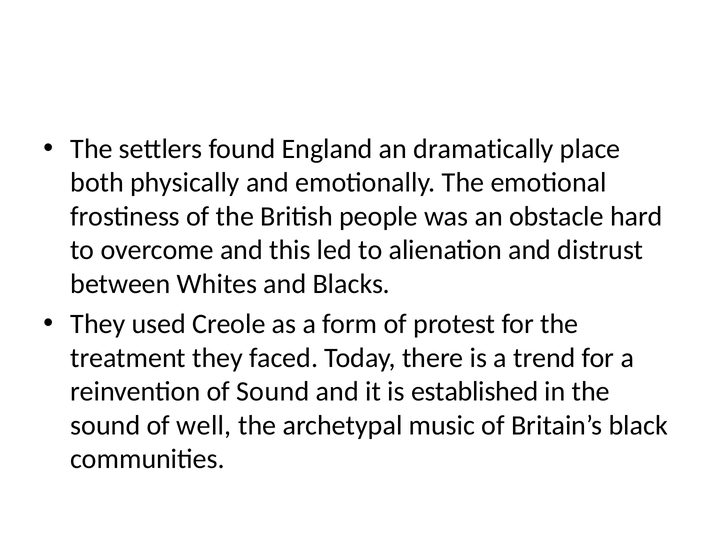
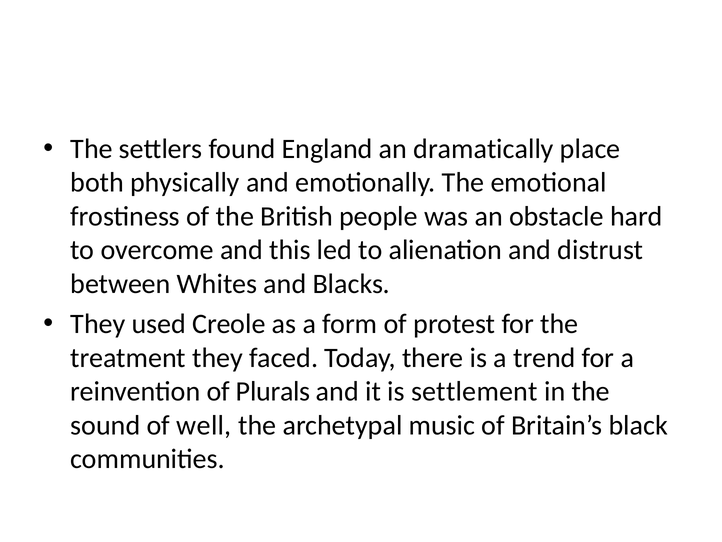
of Sound: Sound -> Plurals
established: established -> settlement
